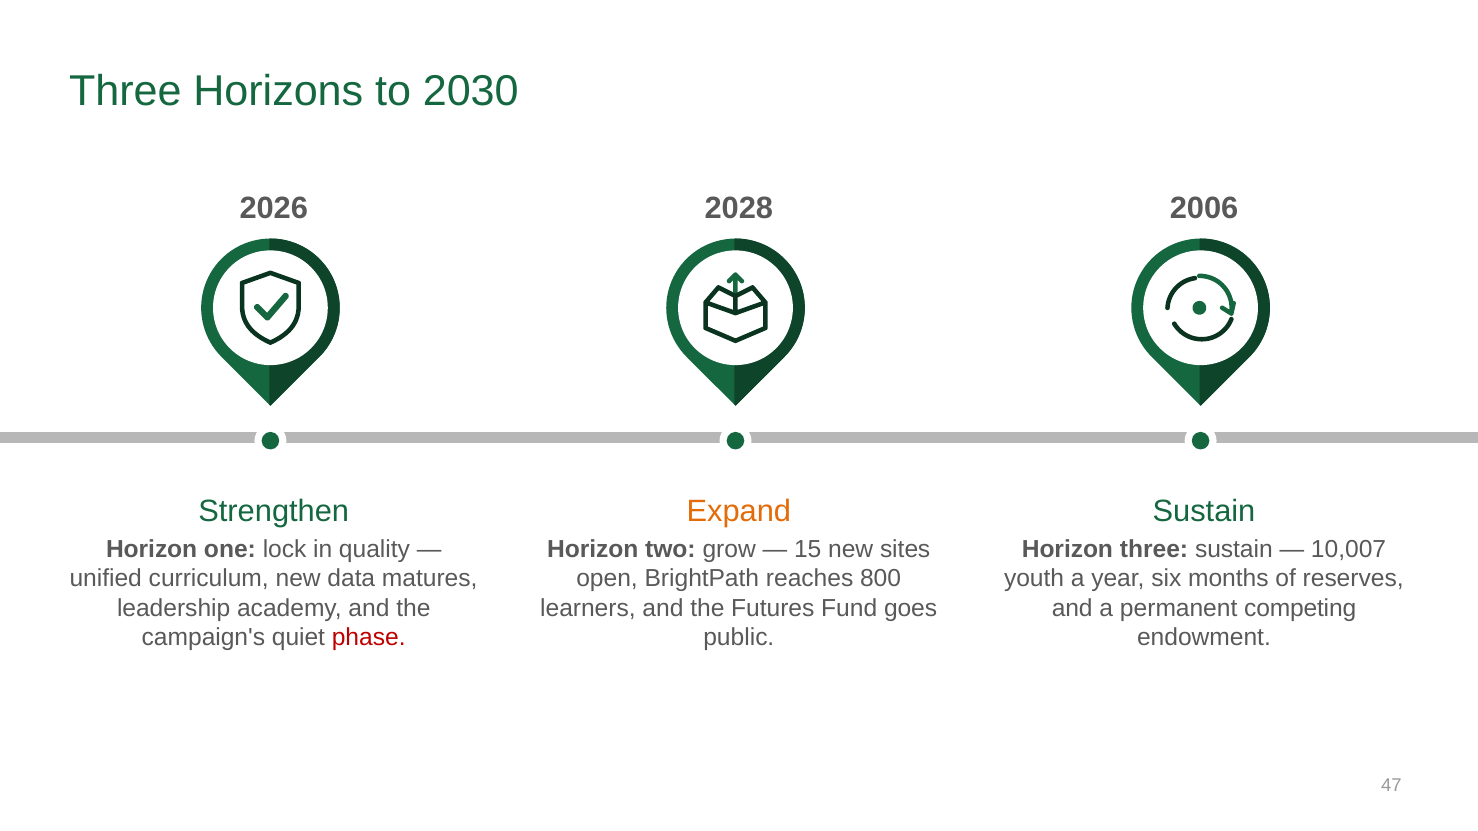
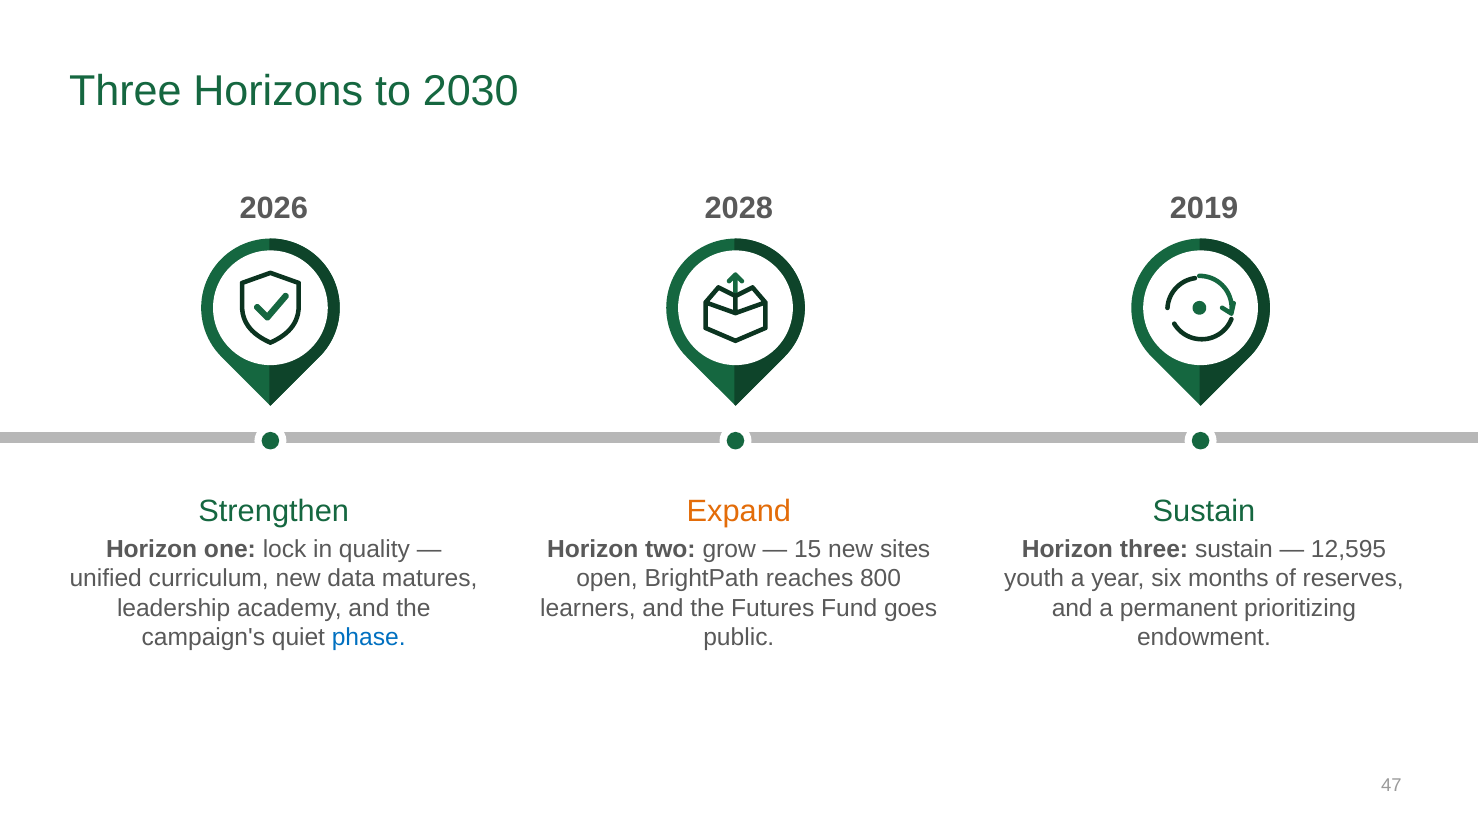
2006: 2006 -> 2019
10,007: 10,007 -> 12,595
competing: competing -> prioritizing
phase colour: red -> blue
